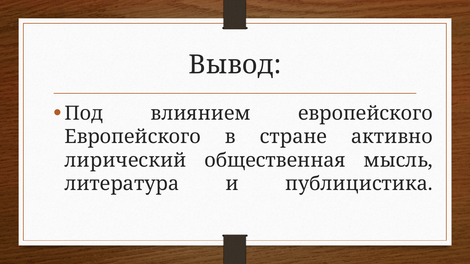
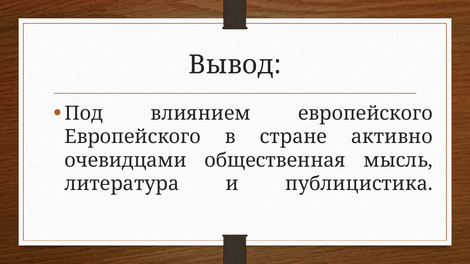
лирический: лирический -> очевидцами
